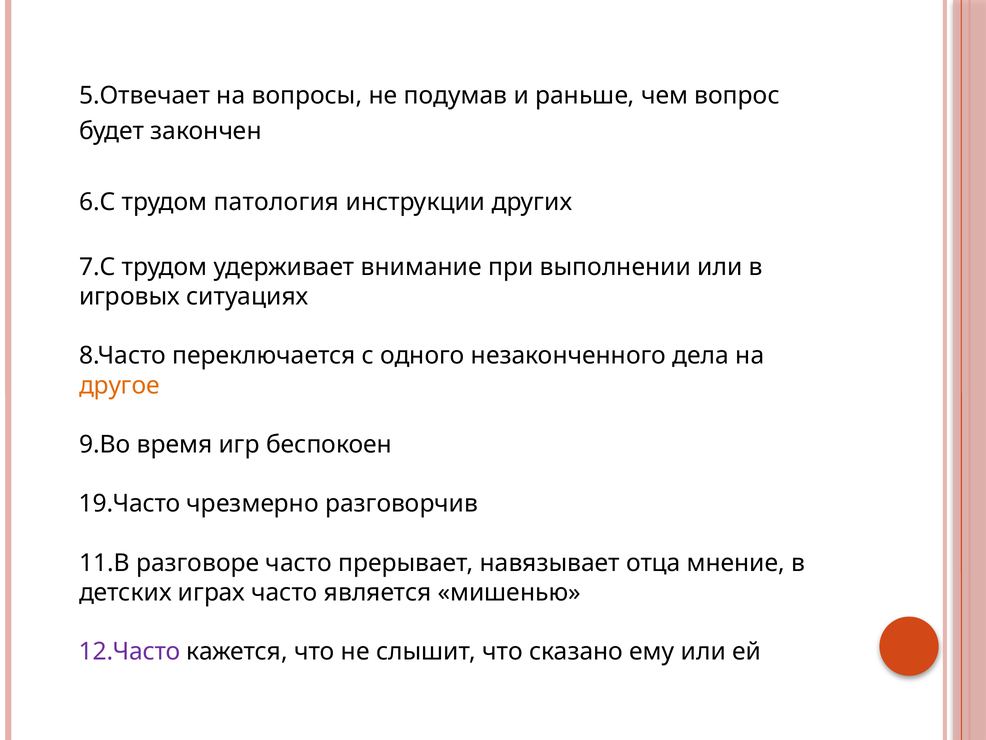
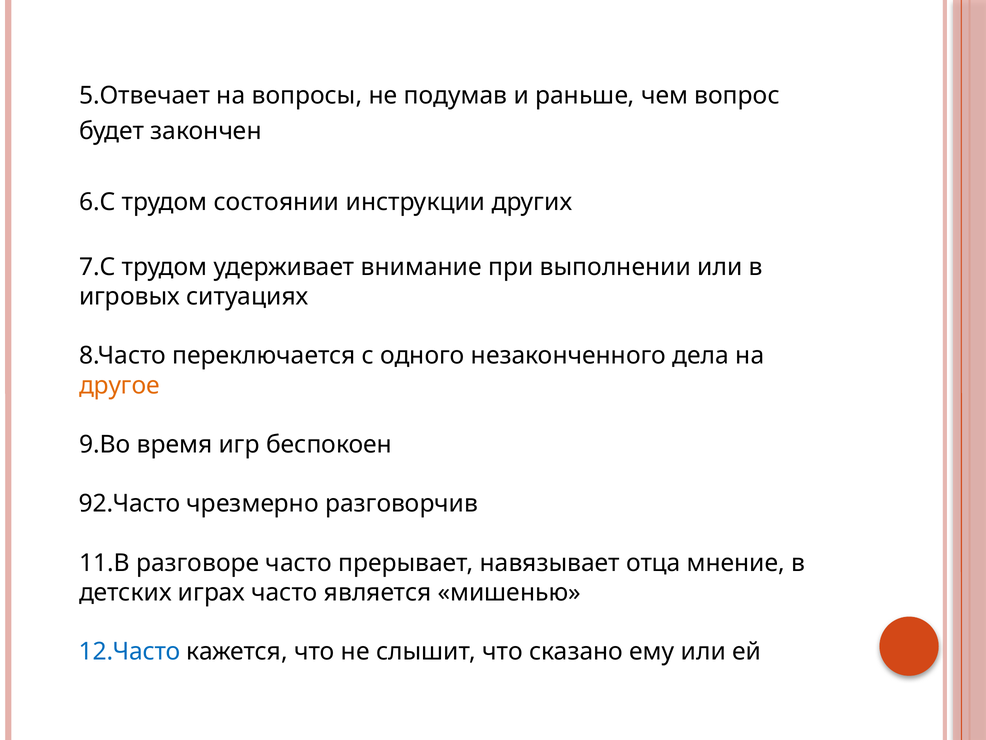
патология: патология -> состоянии
19.Часто: 19.Часто -> 92.Часто
12.Часто colour: purple -> blue
